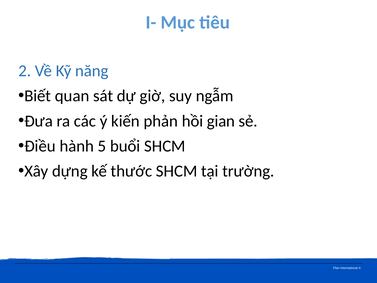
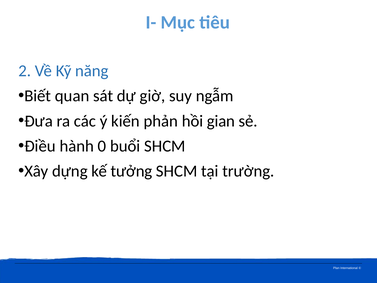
5: 5 -> 0
thước: thước -> tưởng
